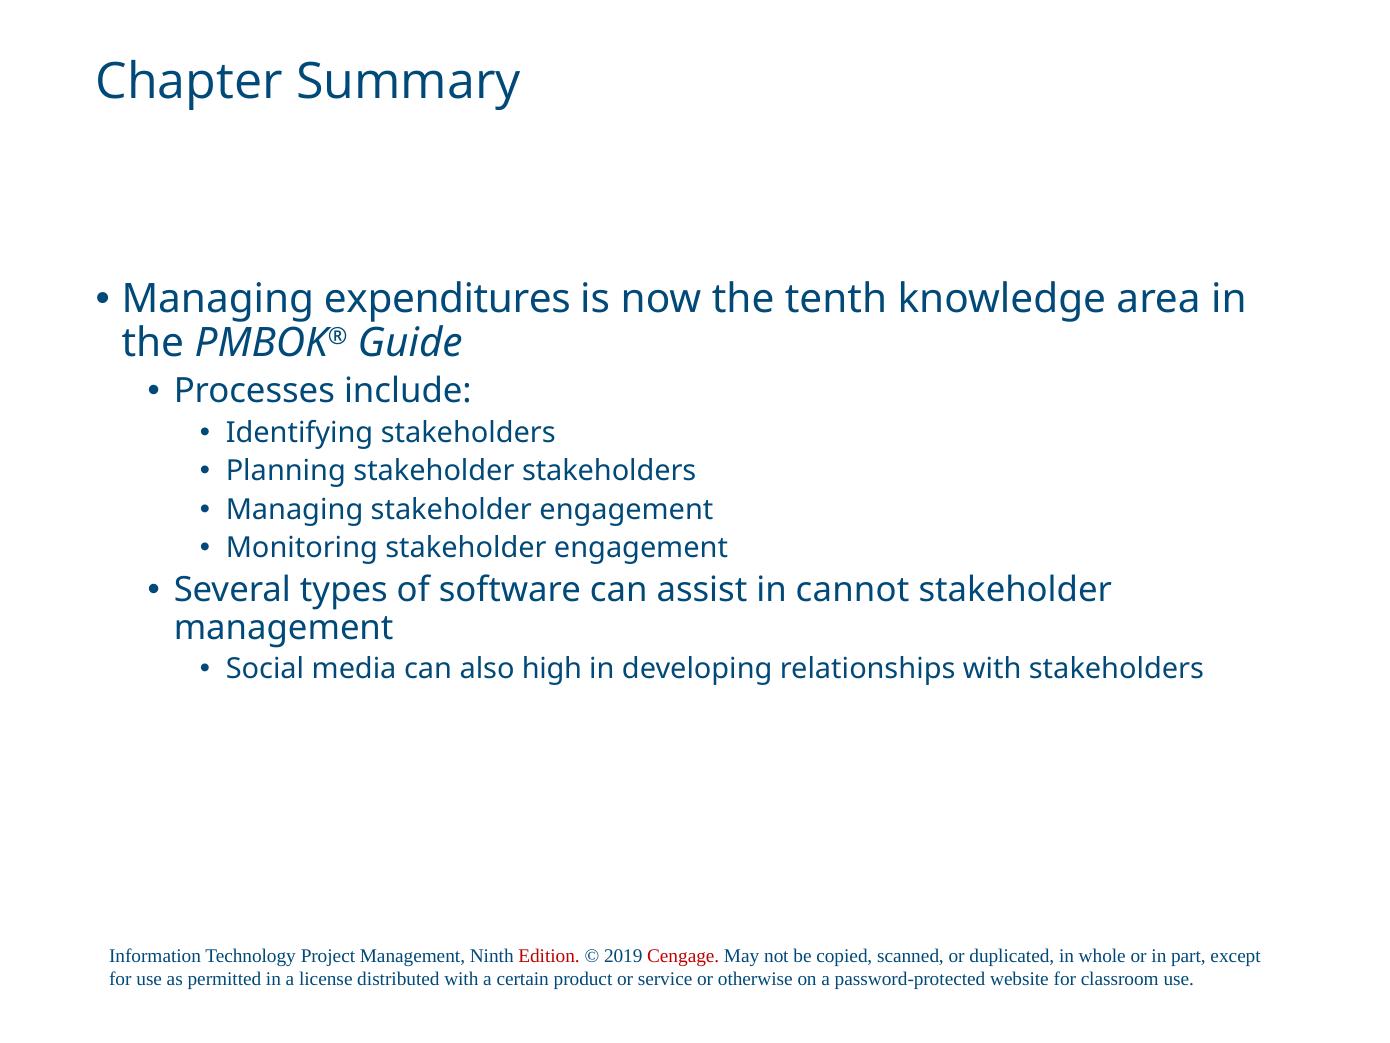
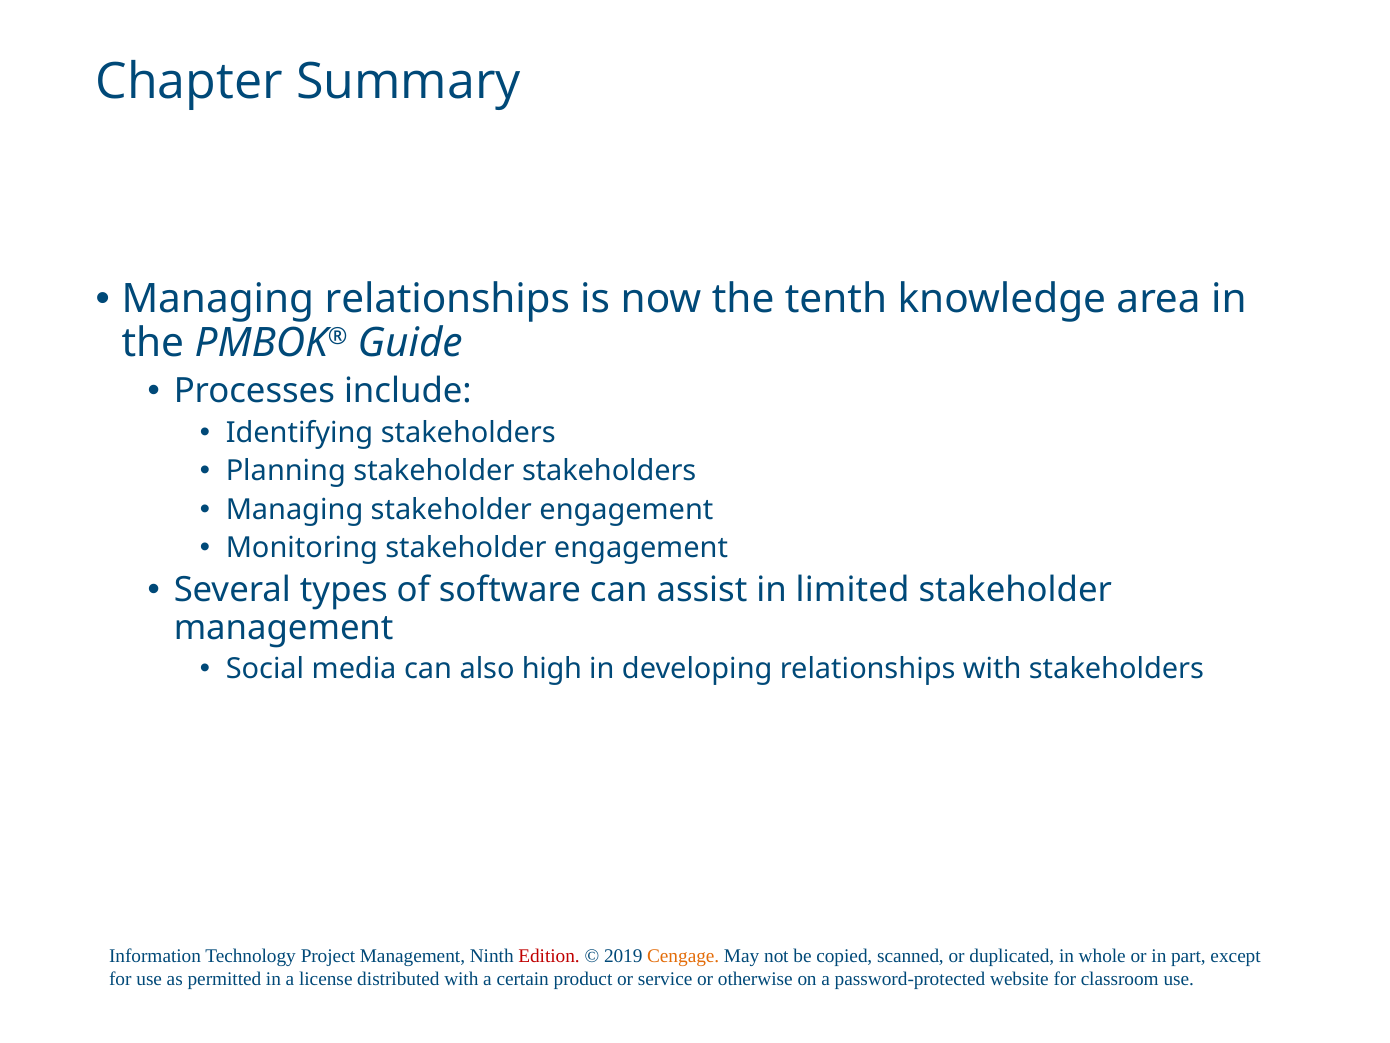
Managing expenditures: expenditures -> relationships
cannot: cannot -> limited
Cengage colour: red -> orange
